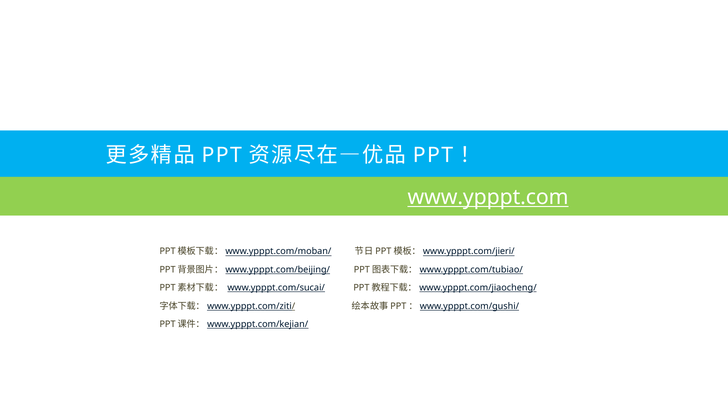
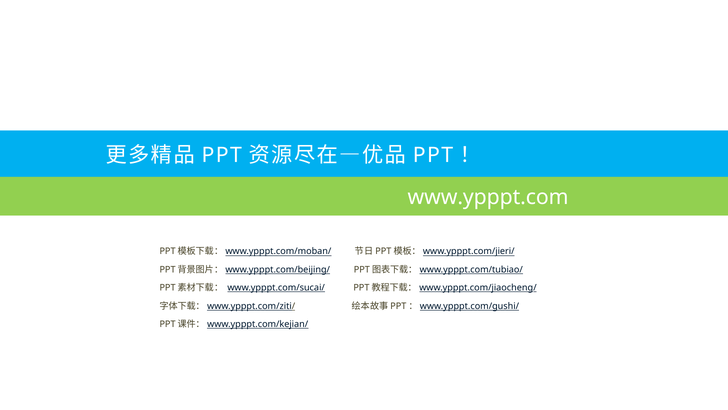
www.ypppt.com underline: present -> none
